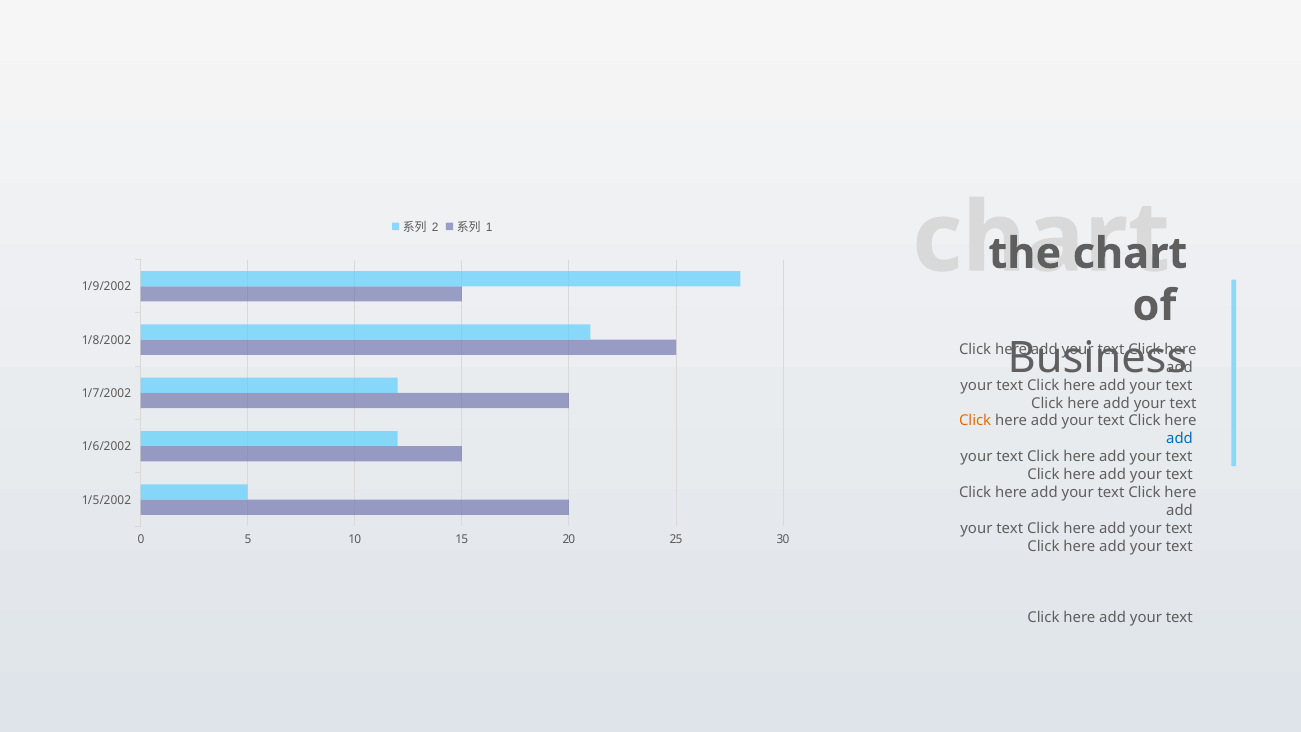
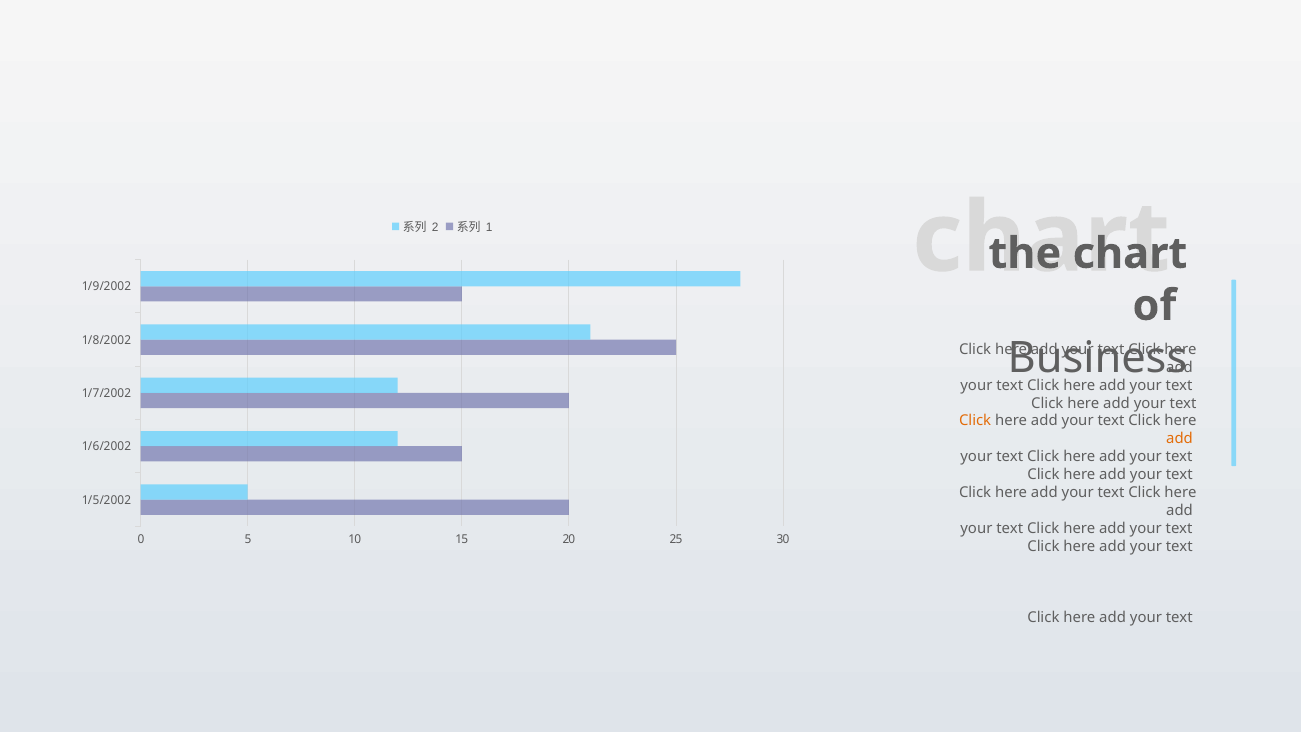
add at (1180, 439) colour: blue -> orange
